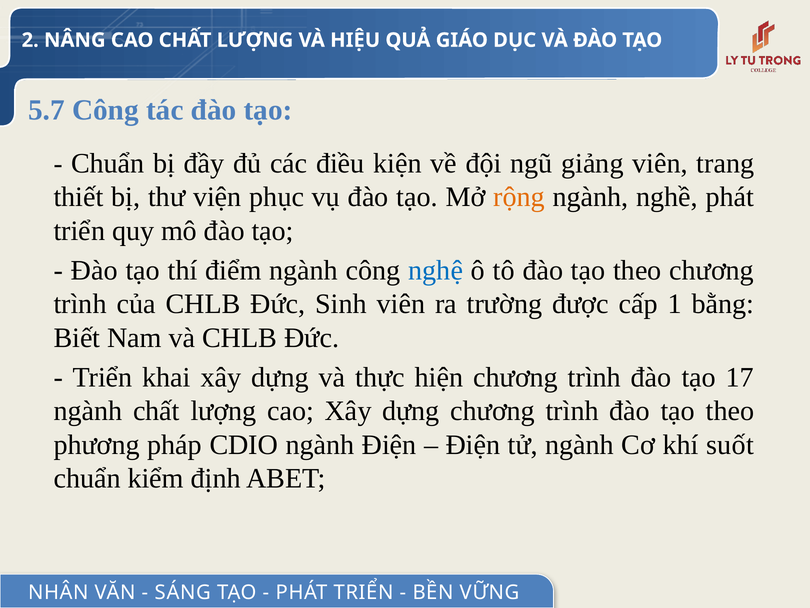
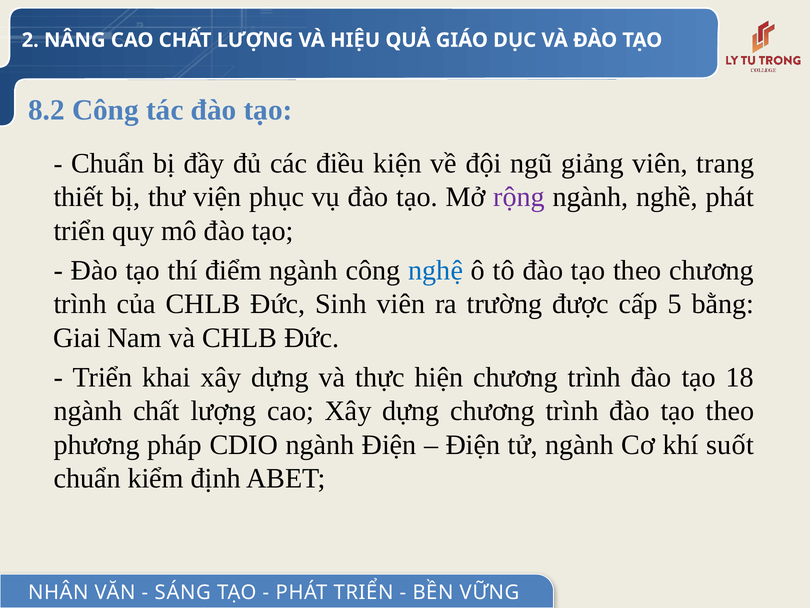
5.7: 5.7 -> 8.2
rộng colour: orange -> purple
1: 1 -> 5
Biết: Biết -> Giai
17: 17 -> 18
